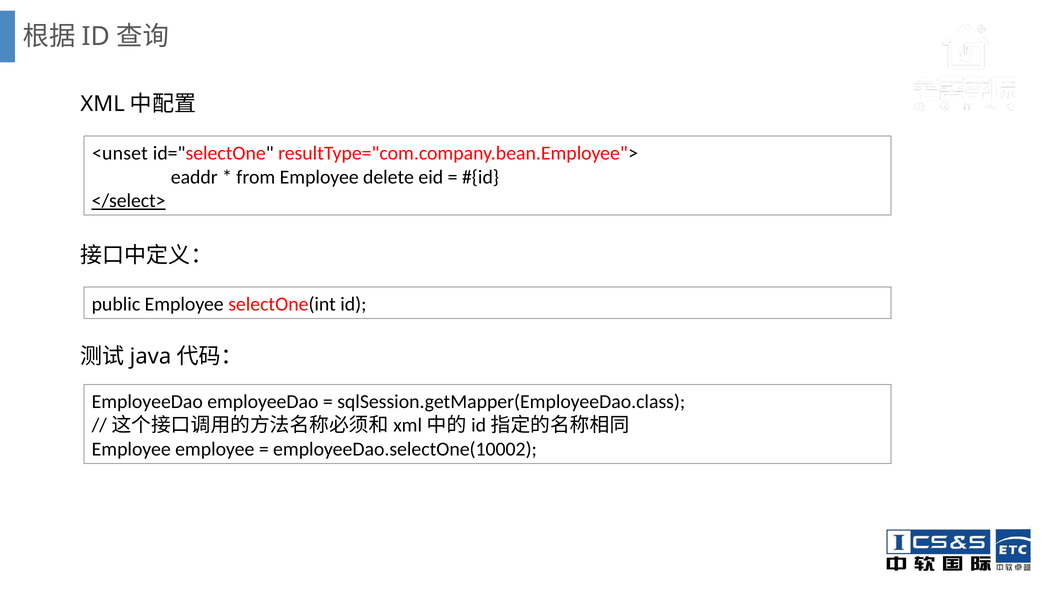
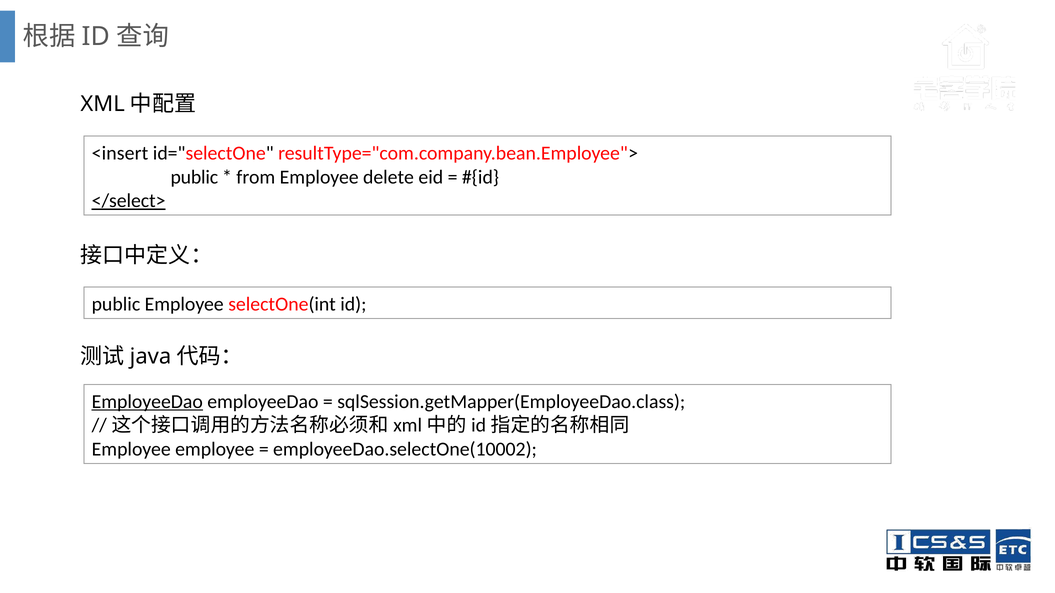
<unset: <unset -> <insert
eaddr at (194, 177): eaddr -> public
EmployeeDao at (147, 402) underline: none -> present
